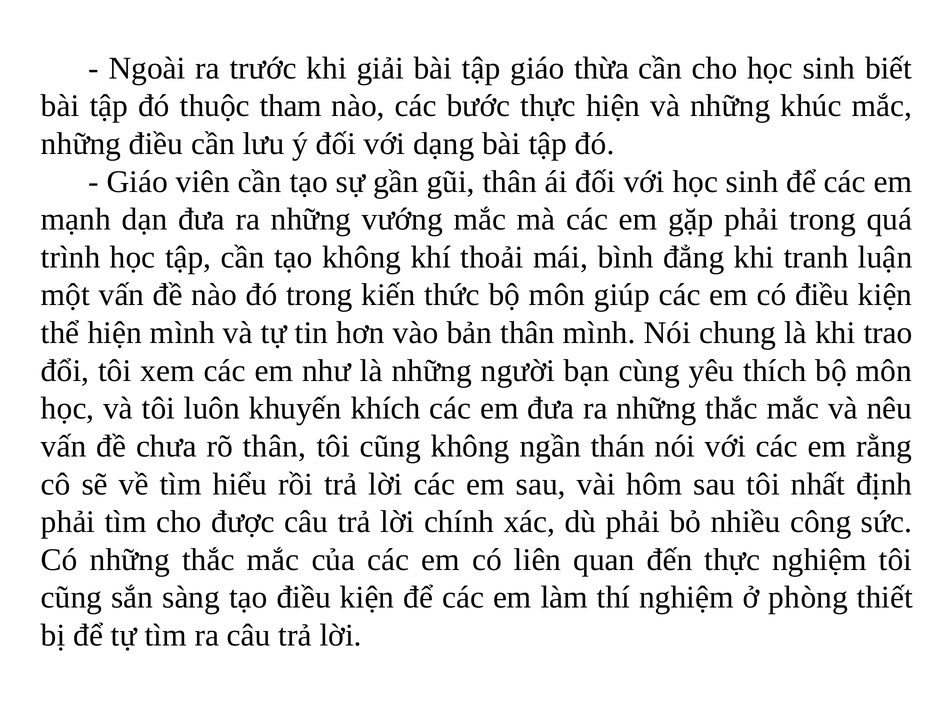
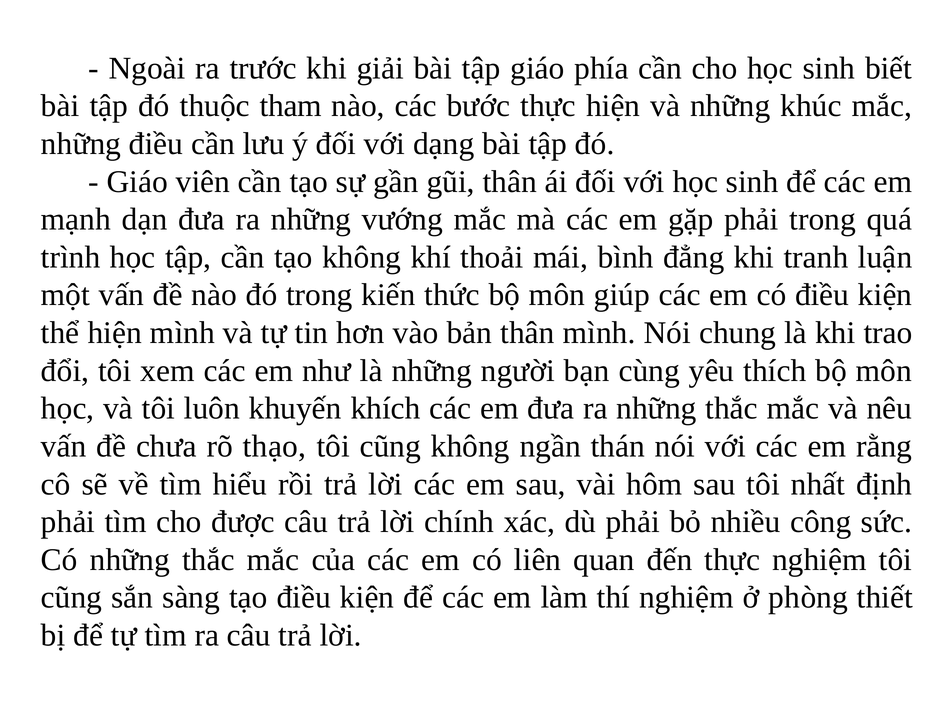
thừa: thừa -> phía
rõ thân: thân -> thạo
